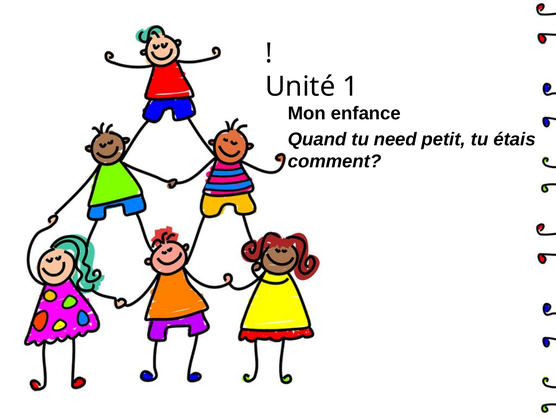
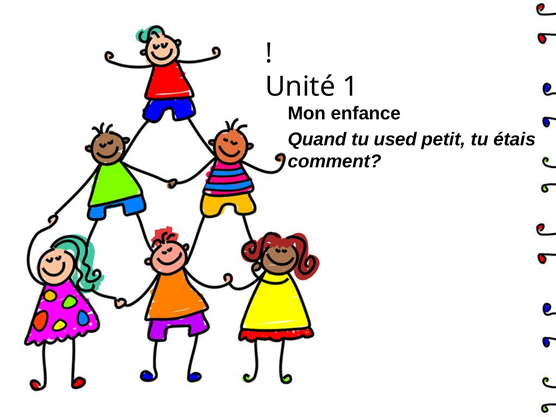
need: need -> used
